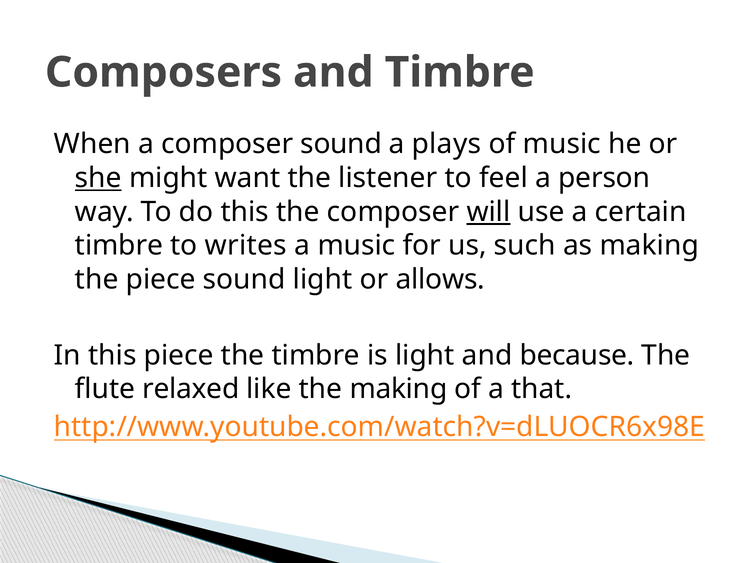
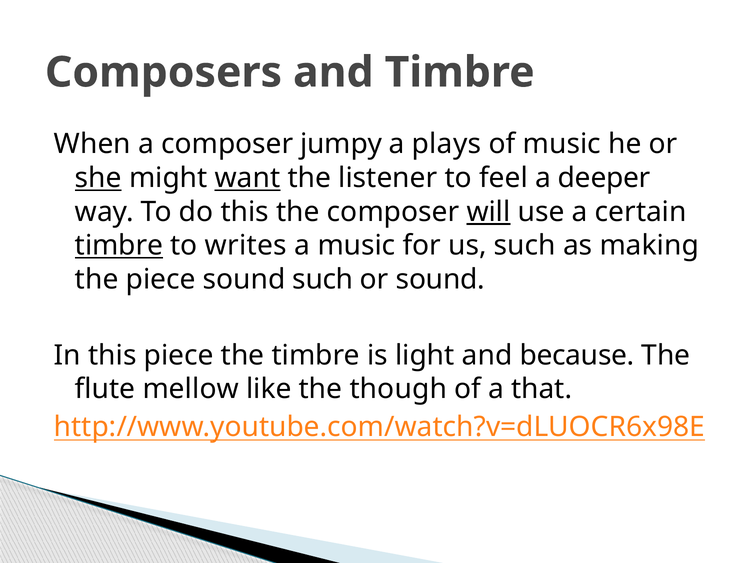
composer sound: sound -> jumpy
want underline: none -> present
person: person -> deeper
timbre at (119, 246) underline: none -> present
sound light: light -> such
or allows: allows -> sound
relaxed: relaxed -> mellow
the making: making -> though
